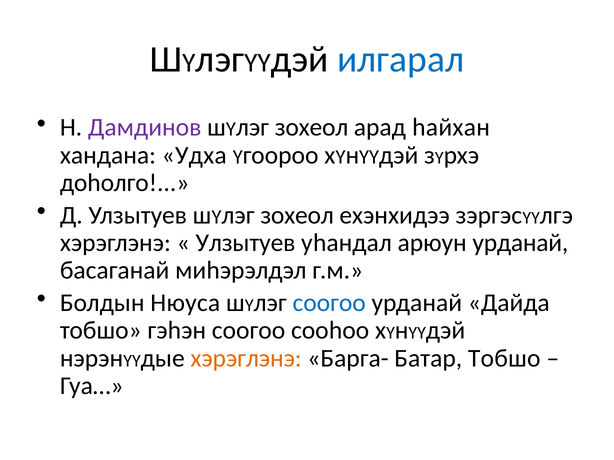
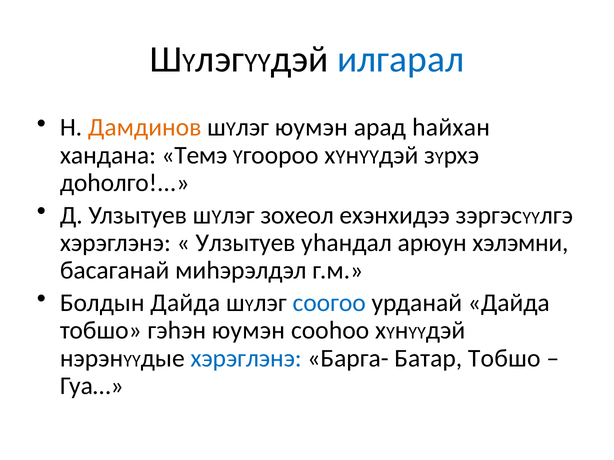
Дамдинов colour: purple -> orange
зохеол at (312, 128): зохеол -> юумэн
Удха: Удха -> Темэ
арюун урданай: урданай -> хэлэмни
Болдын Нюуса: Нюуса -> Дайда
гэhэн соогоо: соогоо -> юумэн
хэрэглэнэ at (246, 359) colour: orange -> blue
